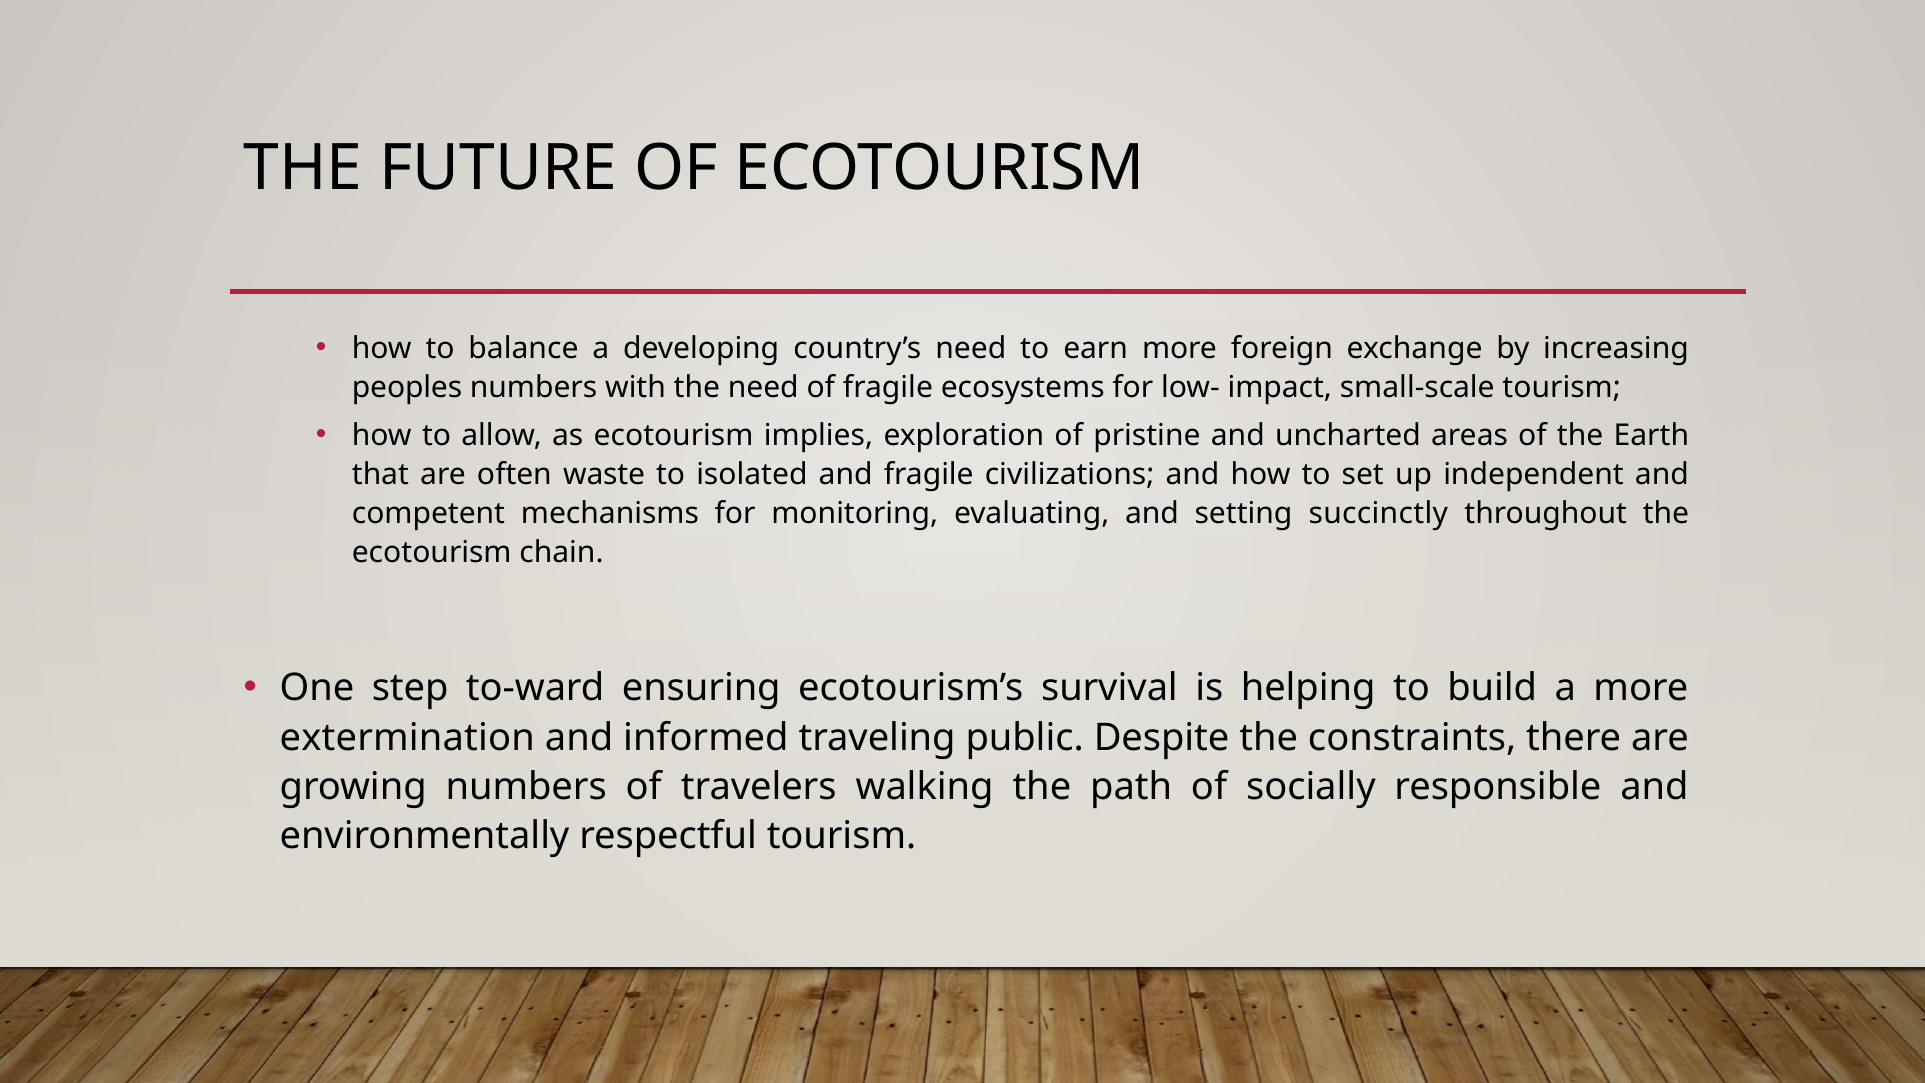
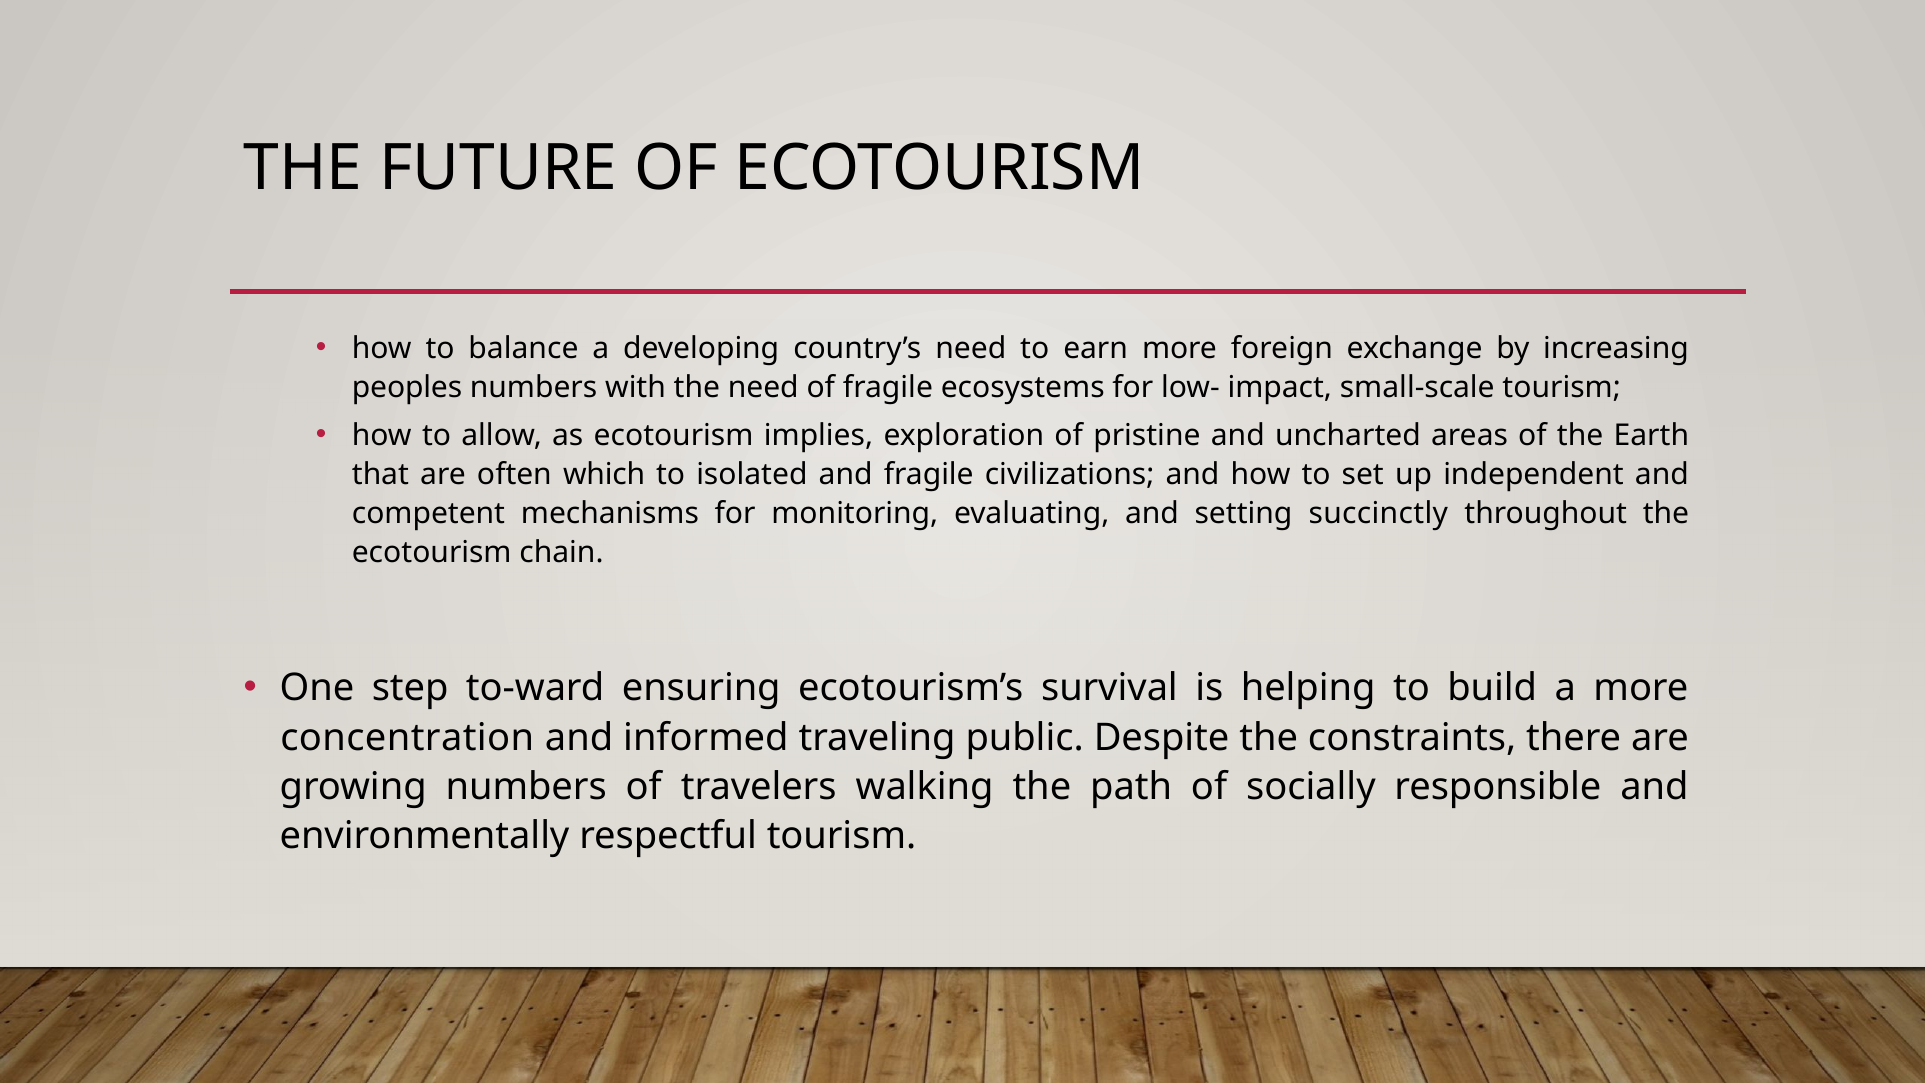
waste: waste -> which
extermination: extermination -> concentration
